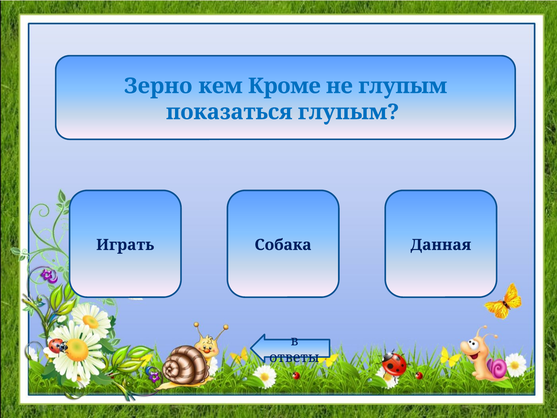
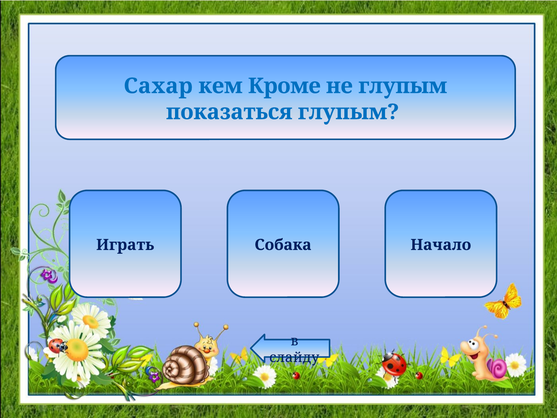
Зерно: Зерно -> Сахар
Данная: Данная -> Начало
ответы: ответы -> слайду
